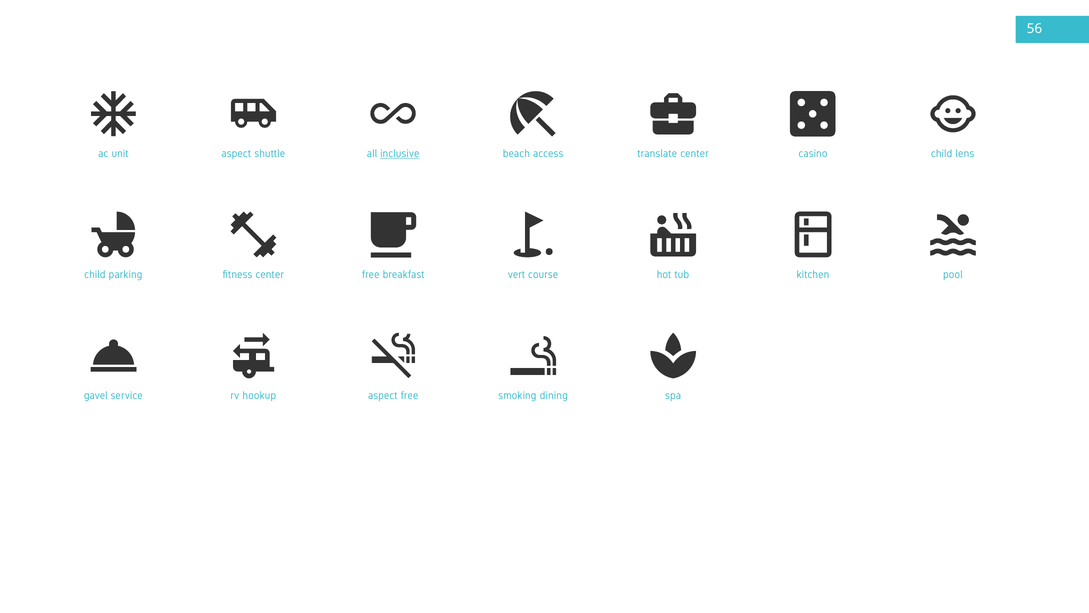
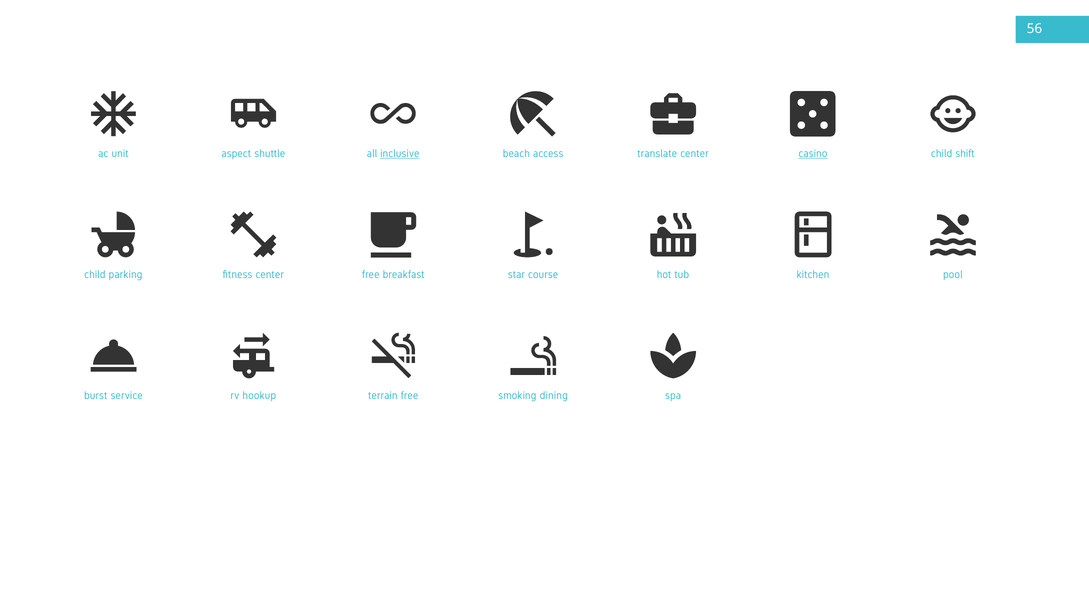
casino underline: none -> present
lens: lens -> shift
vert: vert -> star
gavel: gavel -> burst
hookup aspect: aspect -> terrain
